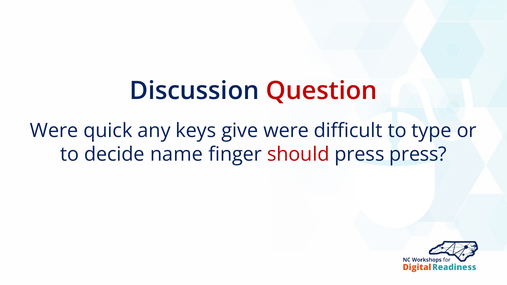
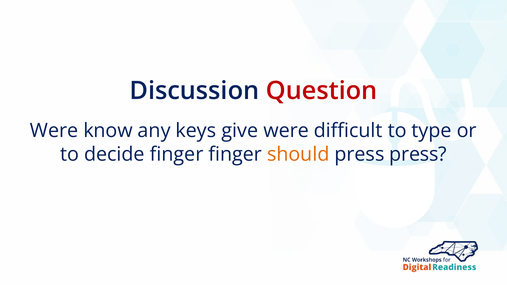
quick: quick -> know
decide name: name -> finger
should colour: red -> orange
